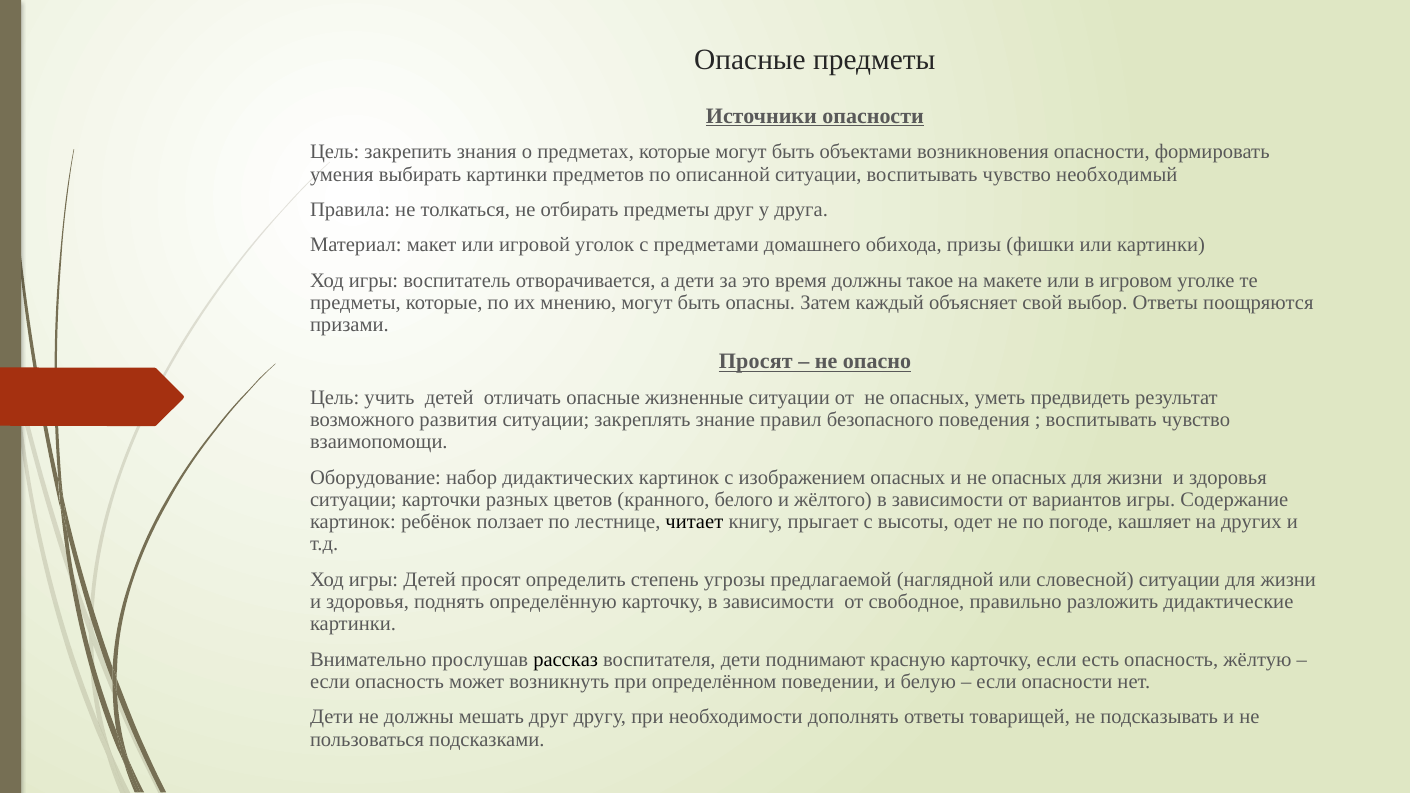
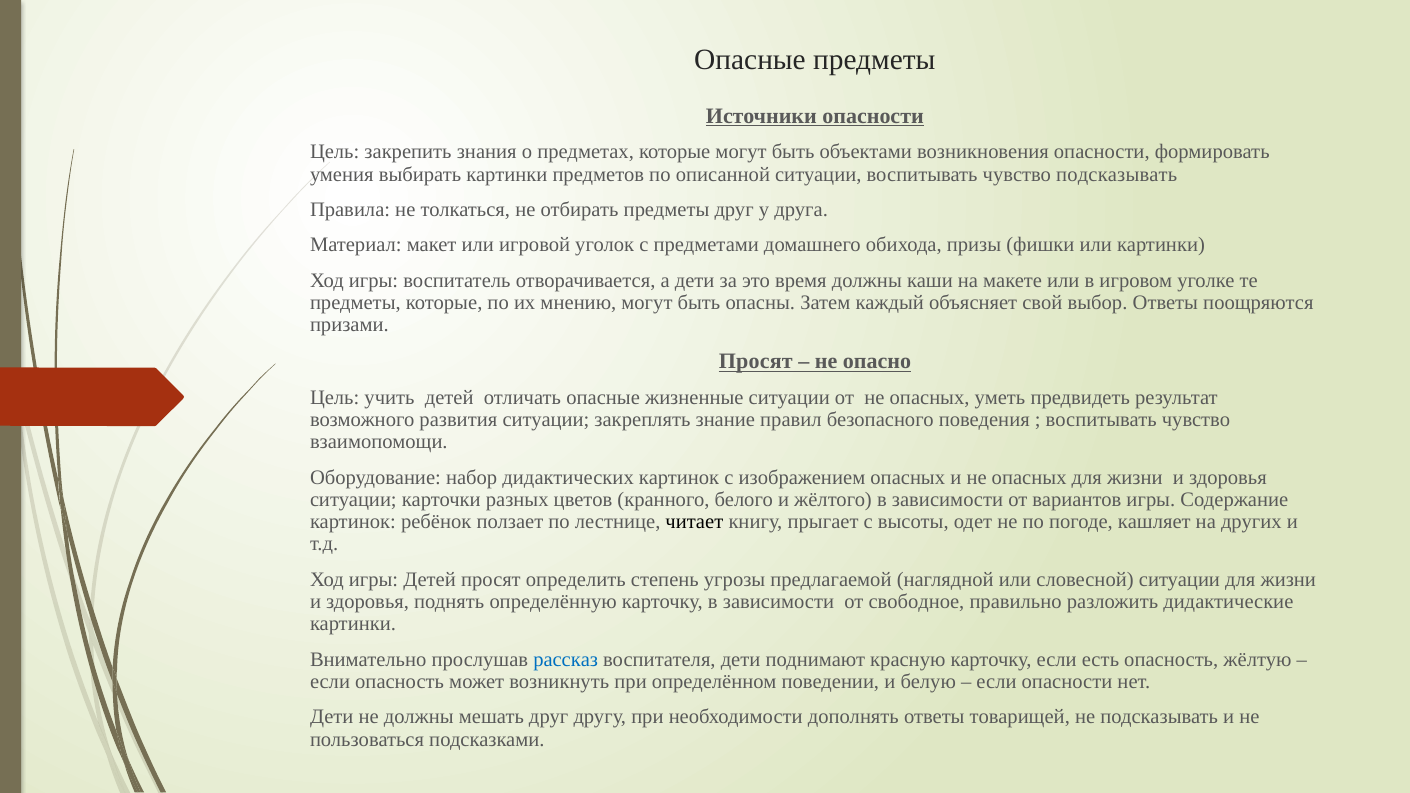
чувство необходимый: необходимый -> подсказывать
такое: такое -> каши
рассказ colour: black -> blue
